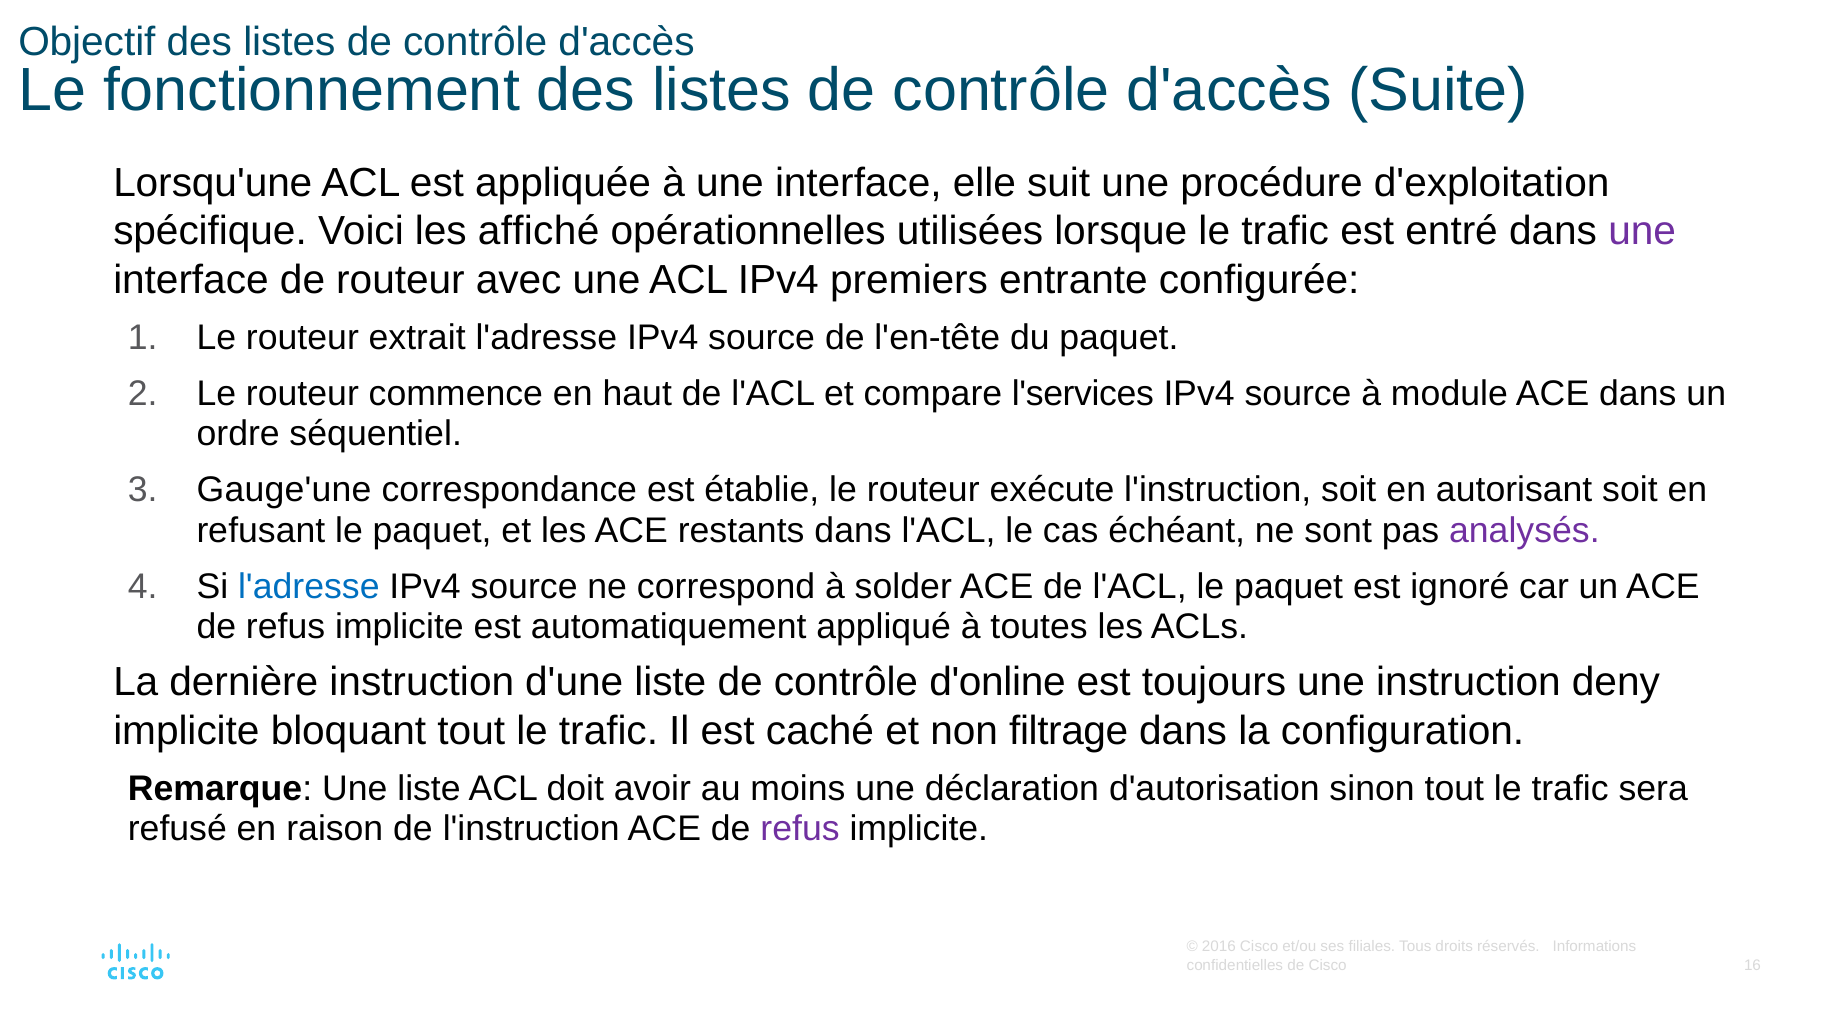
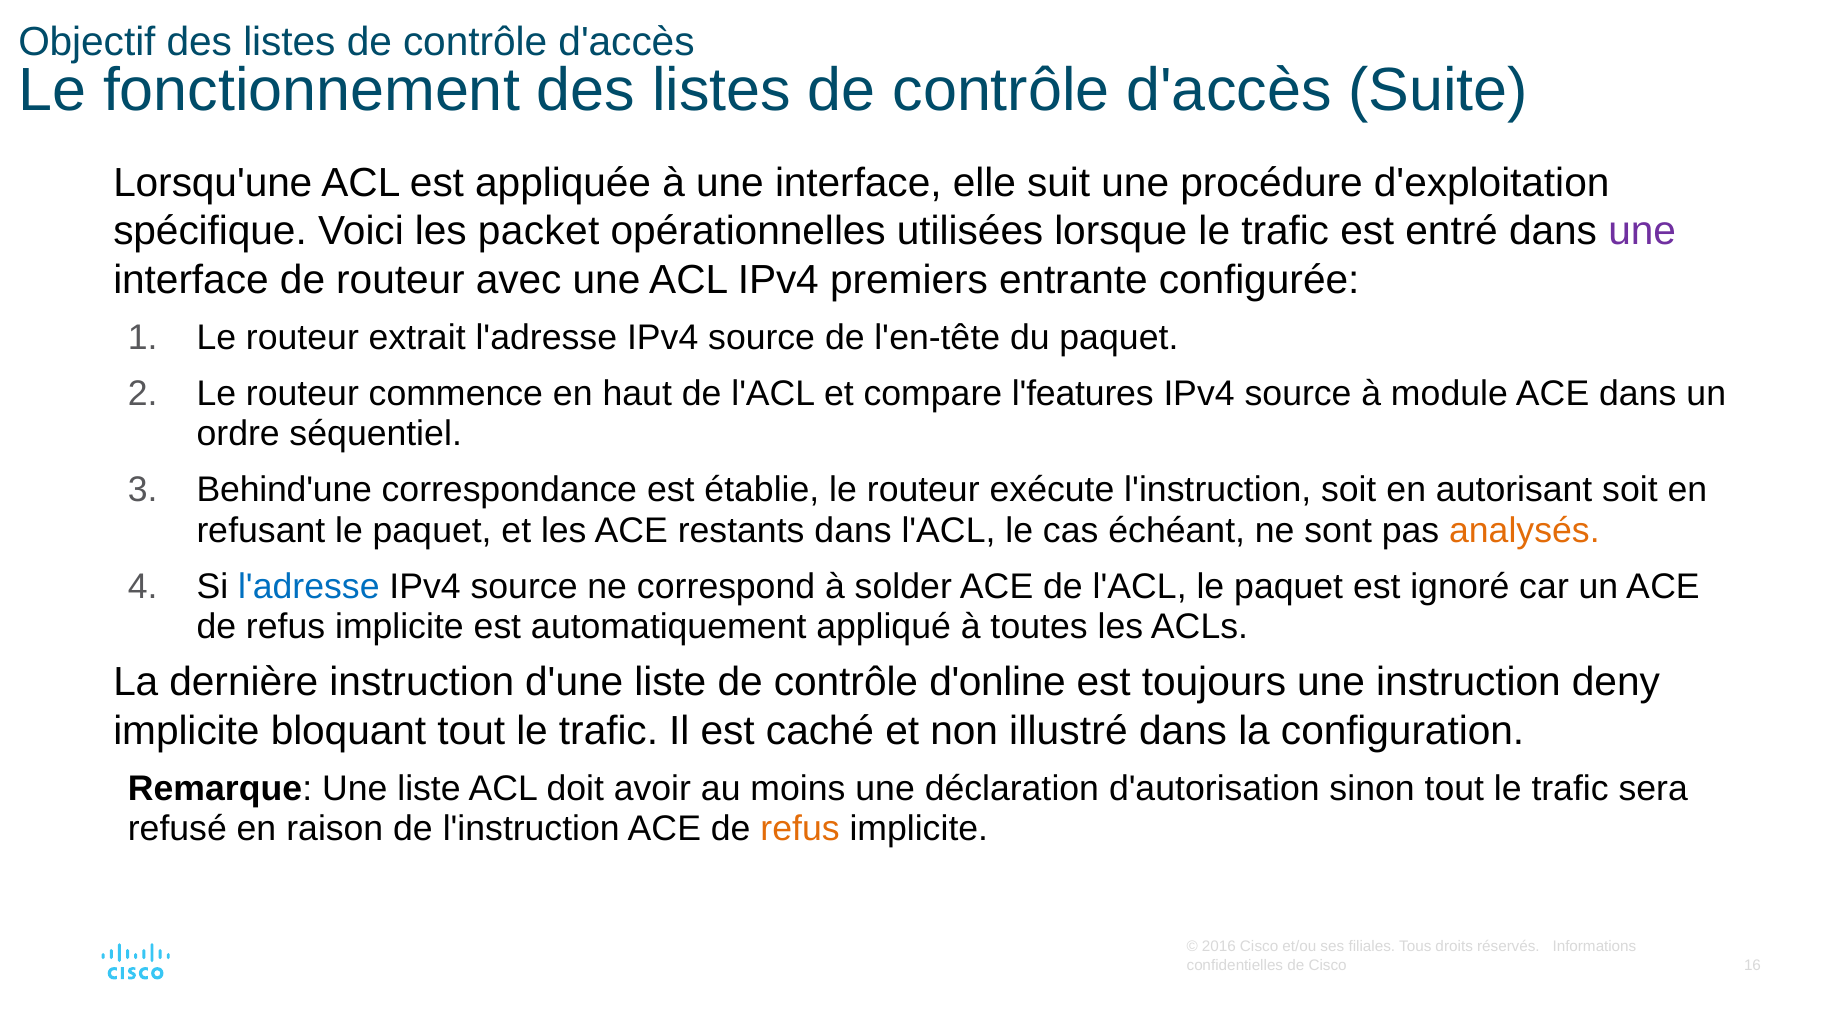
affiché: affiché -> packet
l'services: l'services -> l'features
Gauge'une: Gauge'une -> Behind'une
analysés colour: purple -> orange
filtrage: filtrage -> illustré
refus at (800, 829) colour: purple -> orange
